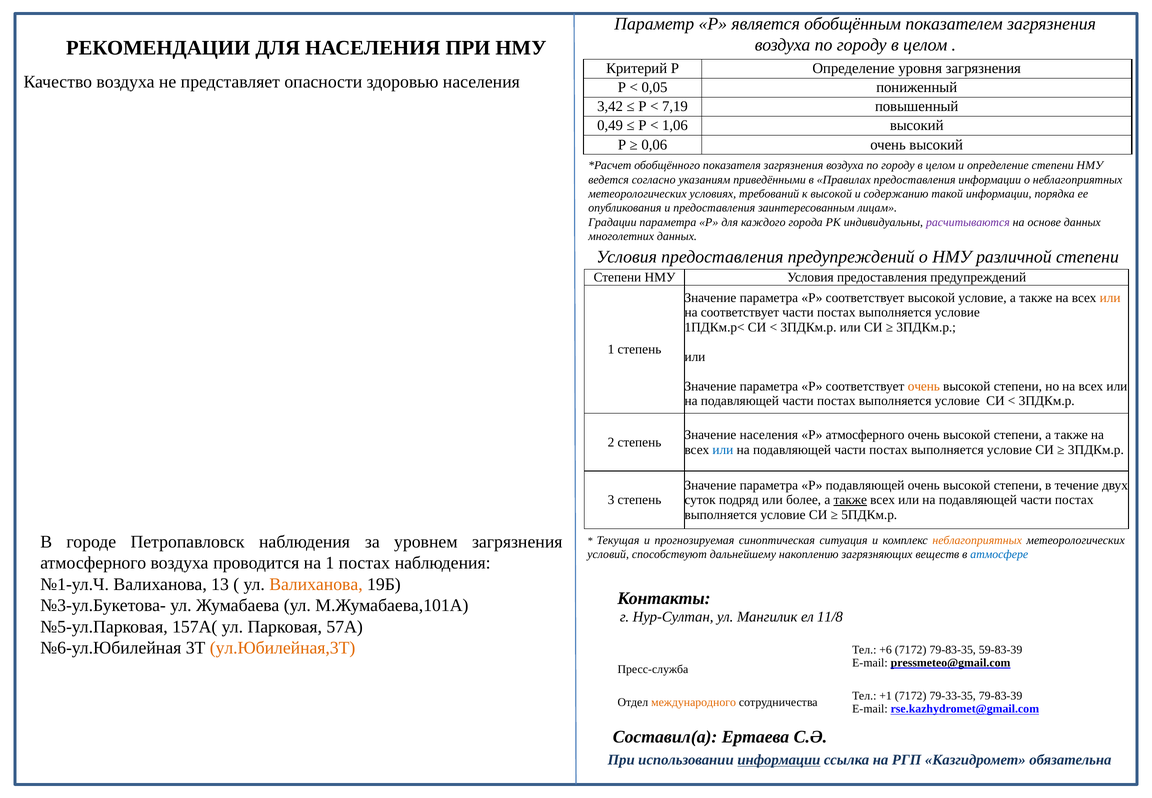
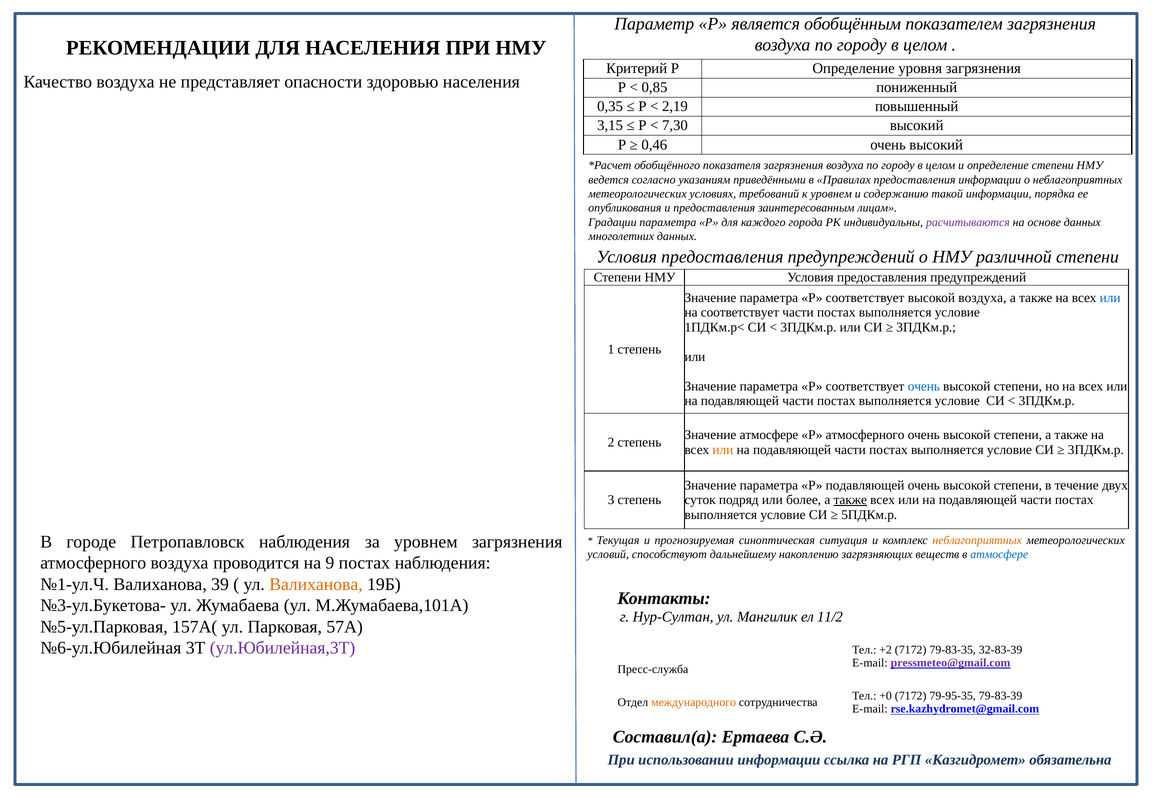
0,05: 0,05 -> 0,85
3,42: 3,42 -> 0,35
7,19: 7,19 -> 2,19
0,49: 0,49 -> 3,15
1,06: 1,06 -> 7,30
0,06: 0,06 -> 0,46
к высокой: высокой -> уровнем
высокой условие: условие -> воздуха
или at (1110, 298) colour: orange -> blue
очень at (924, 386) colour: orange -> blue
Значение населения: населения -> атмосфере
или at (723, 449) colour: blue -> orange
на 1: 1 -> 9
13: 13 -> 39
11/8: 11/8 -> 11/2
ул.Юбилейная,3Т colour: orange -> purple
+6: +6 -> +2
59-83-39: 59-83-39 -> 32-83-39
pressmeteo@gmail.com colour: black -> purple
+1: +1 -> +0
79-33-35: 79-33-35 -> 79-95-35
информации at (779, 759) underline: present -> none
